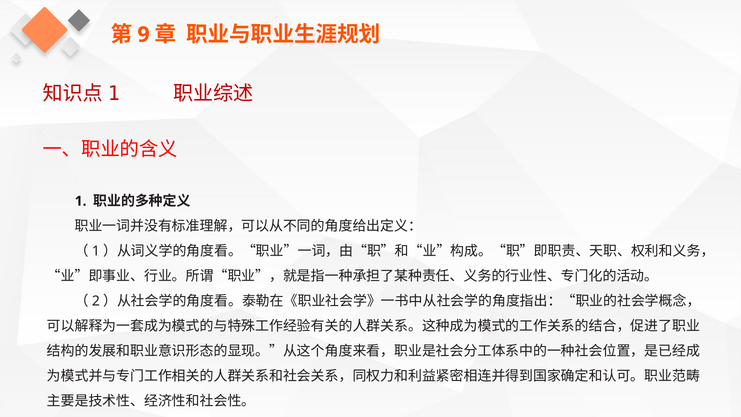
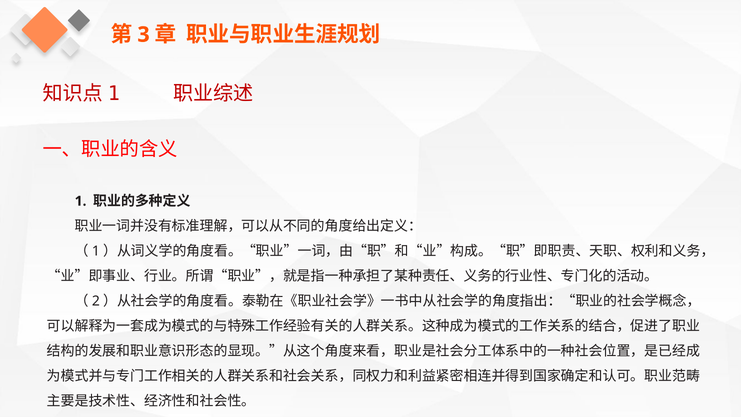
9: 9 -> 3
